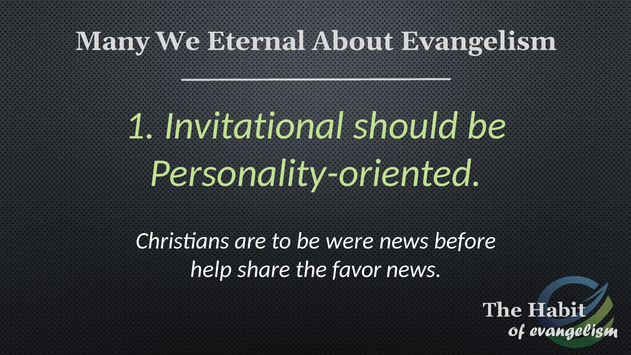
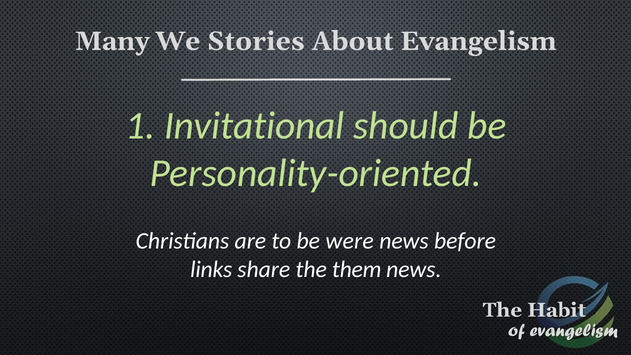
Eternal: Eternal -> Stories
help: help -> links
favor: favor -> them
